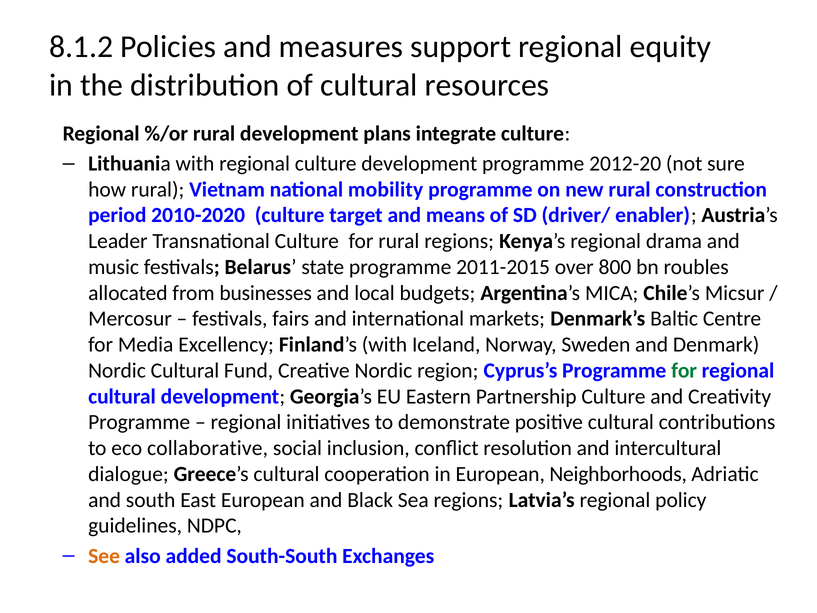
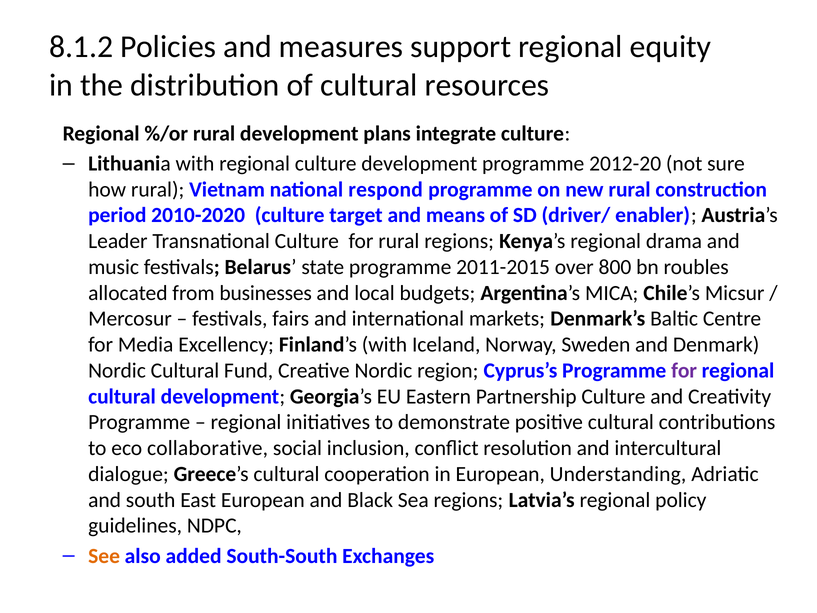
mobility: mobility -> respond
for at (684, 370) colour: green -> purple
Neighborhoods: Neighborhoods -> Understanding
